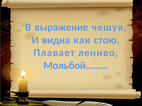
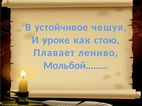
выражение: выражение -> устойчивое
видна: видна -> уроке
